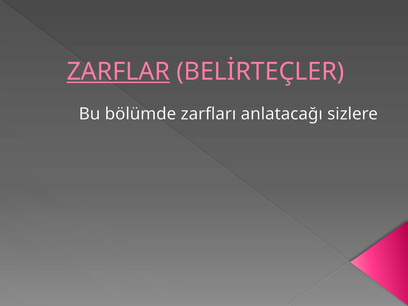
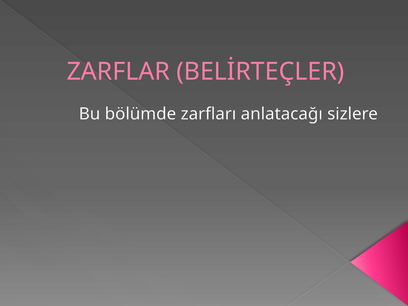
ZARFLAR underline: present -> none
